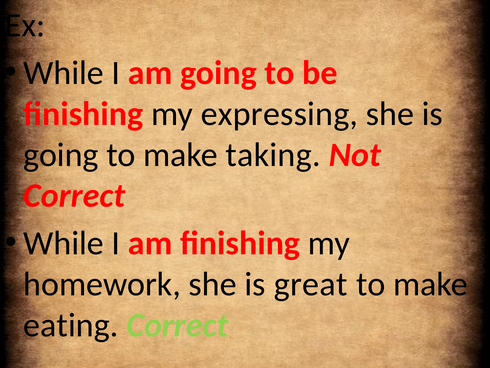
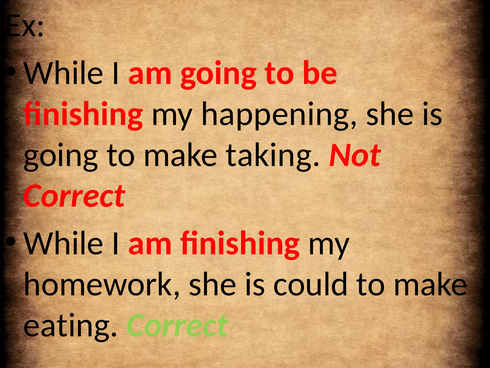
expressing: expressing -> happening
great: great -> could
